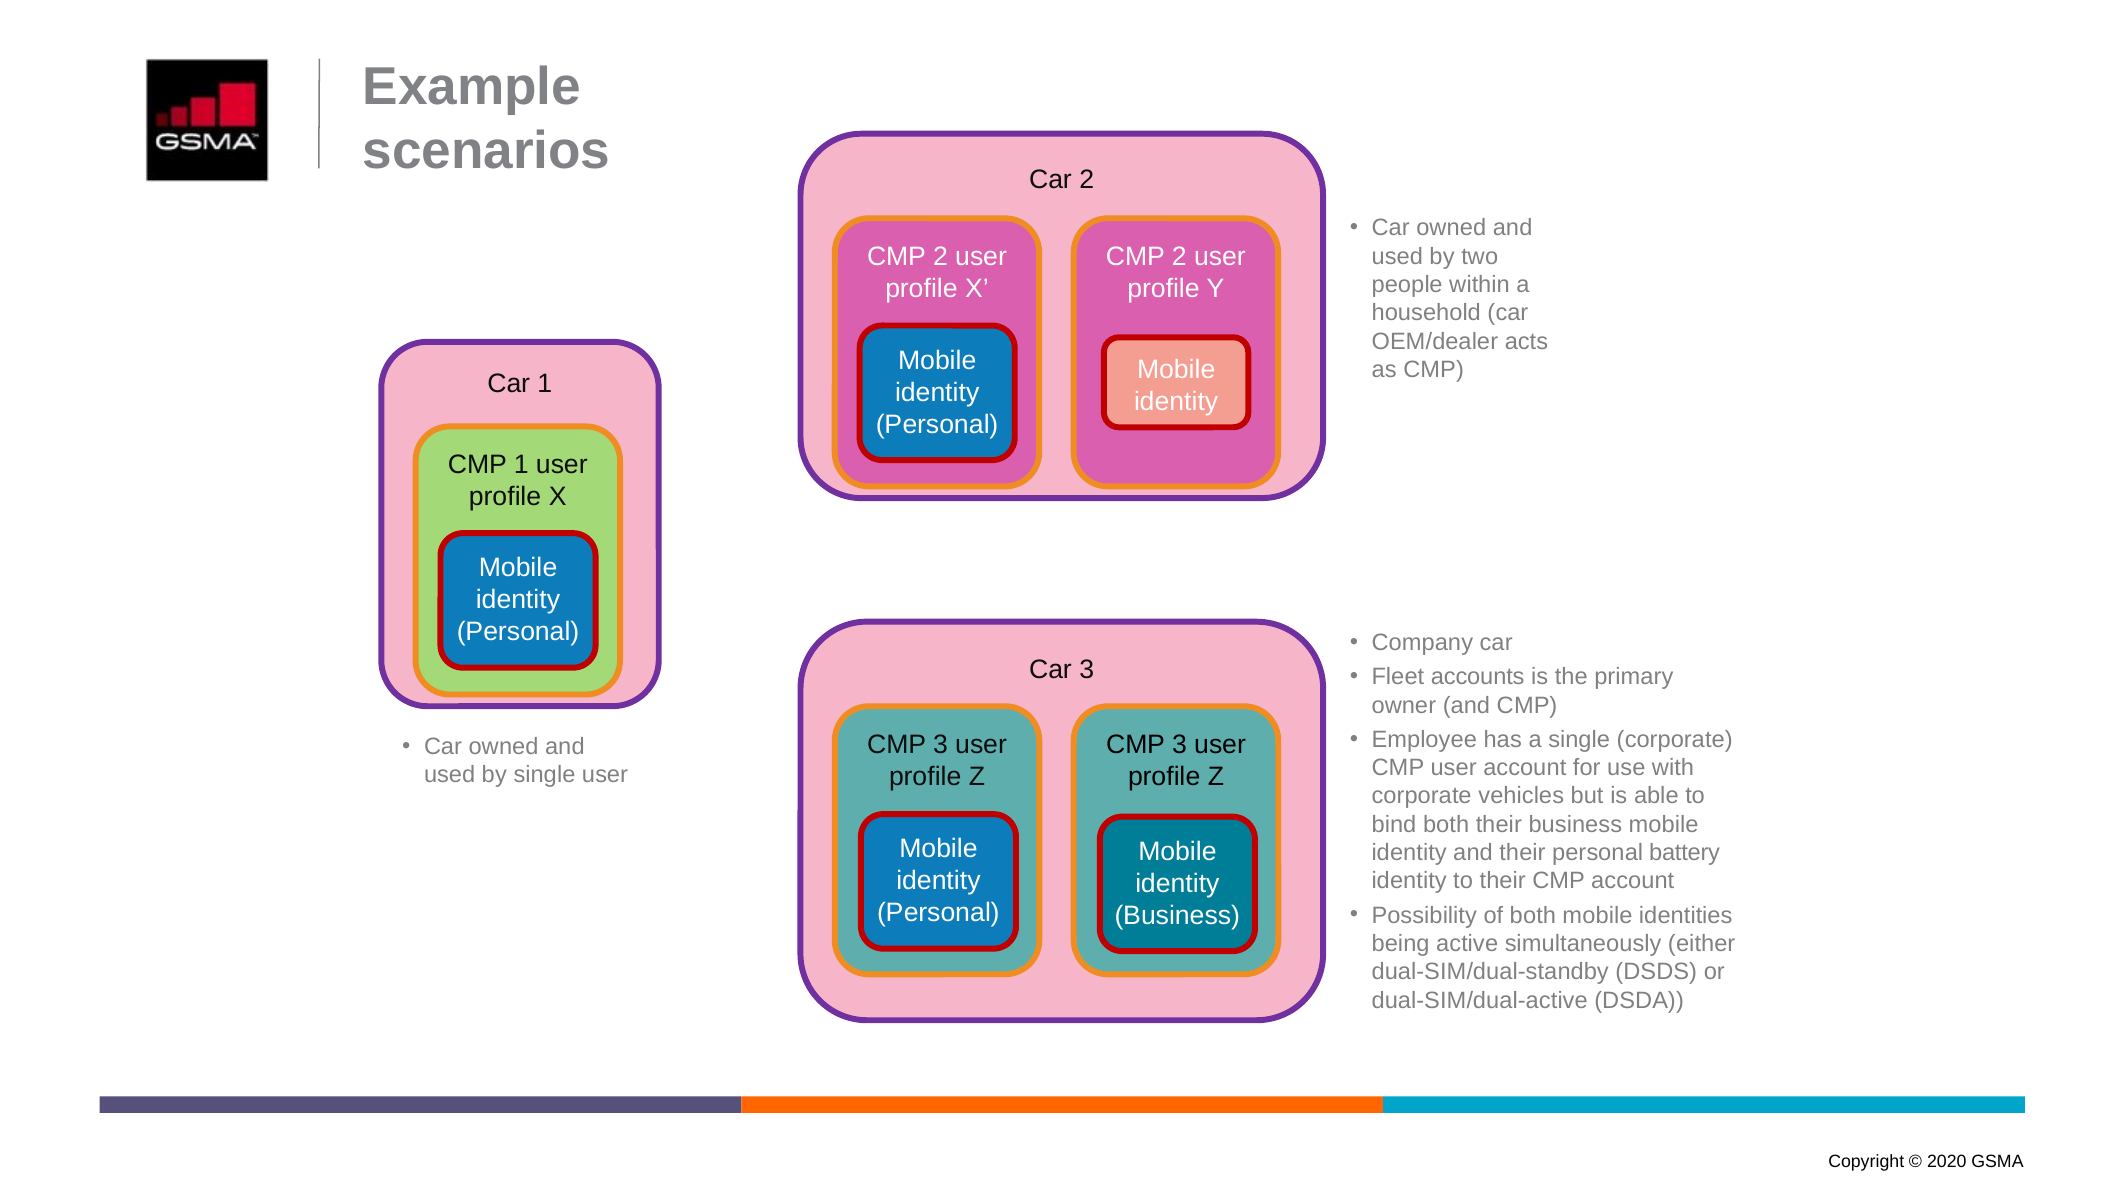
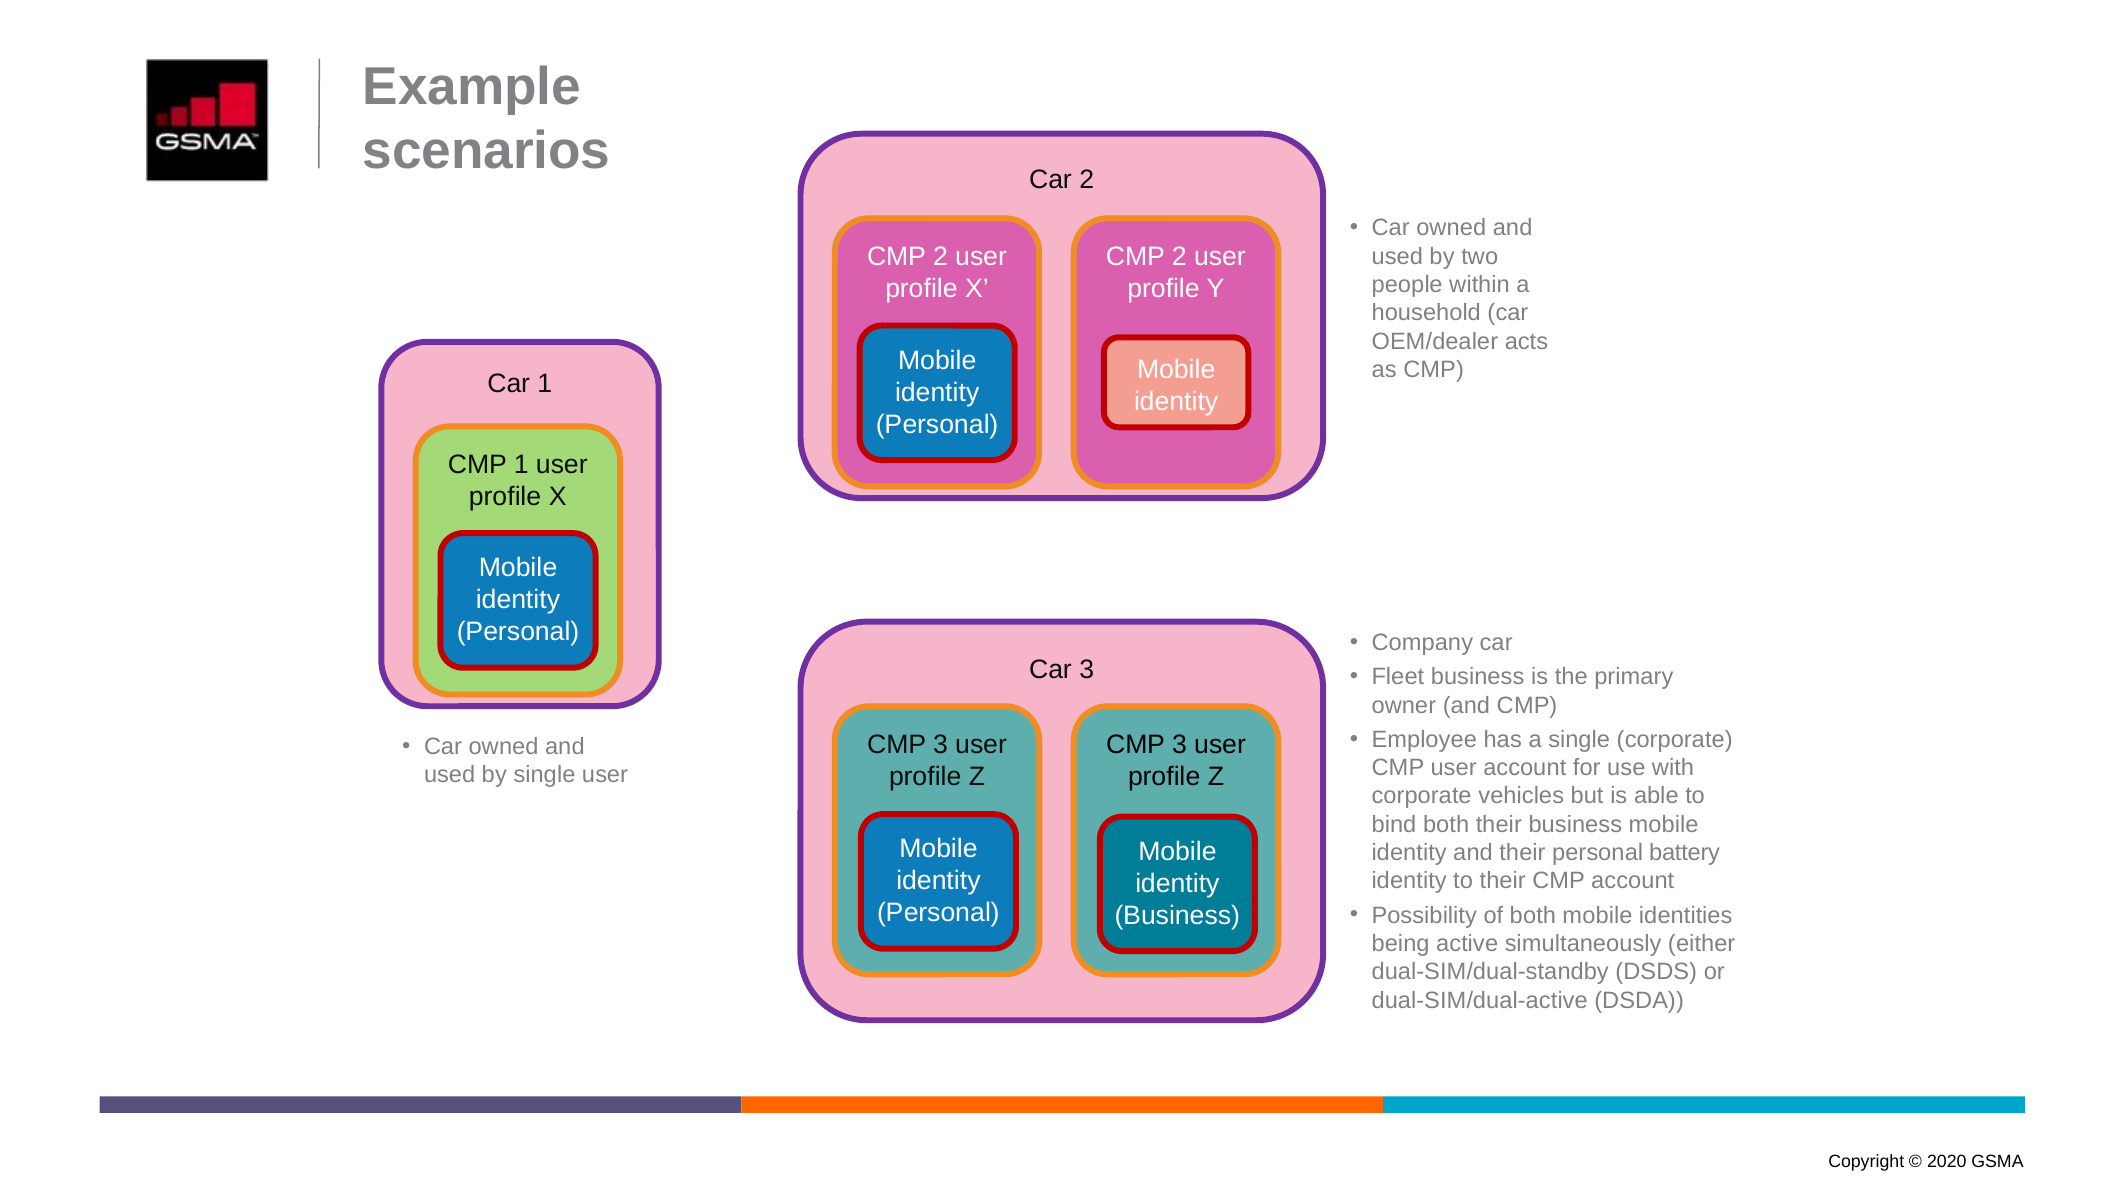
Fleet accounts: accounts -> business
